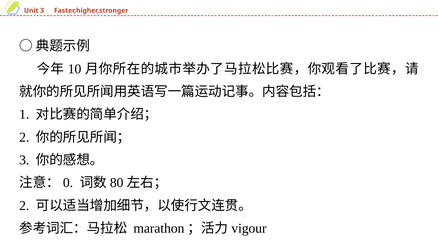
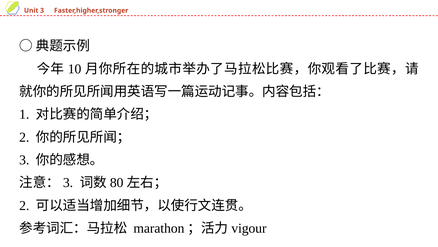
0 at (68, 182): 0 -> 3
